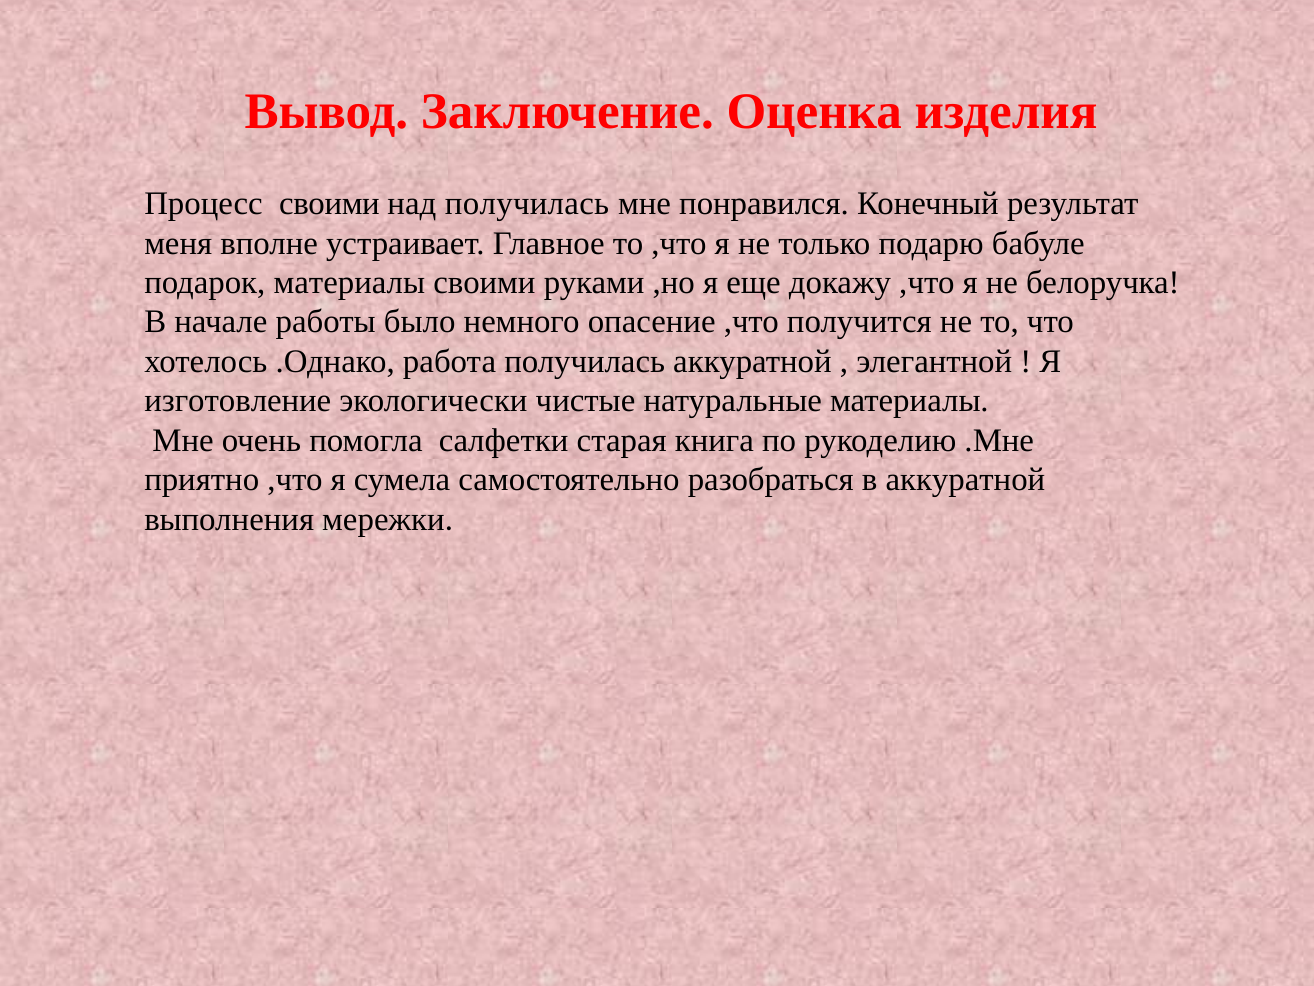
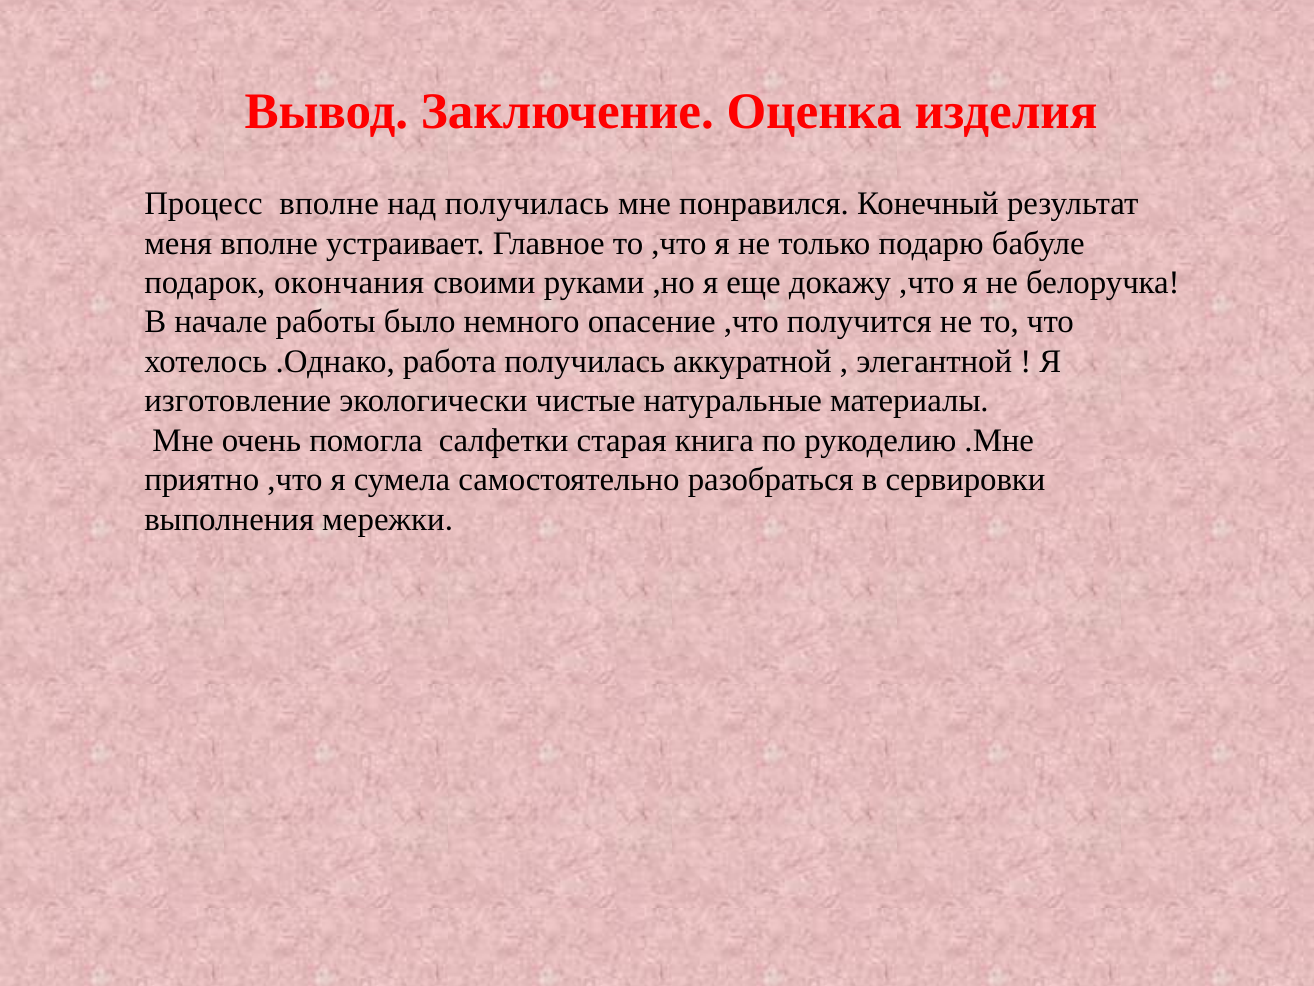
Процесс своими: своими -> вполне
подарок материалы: материалы -> окончания
в аккуратной: аккуратной -> сервировки
